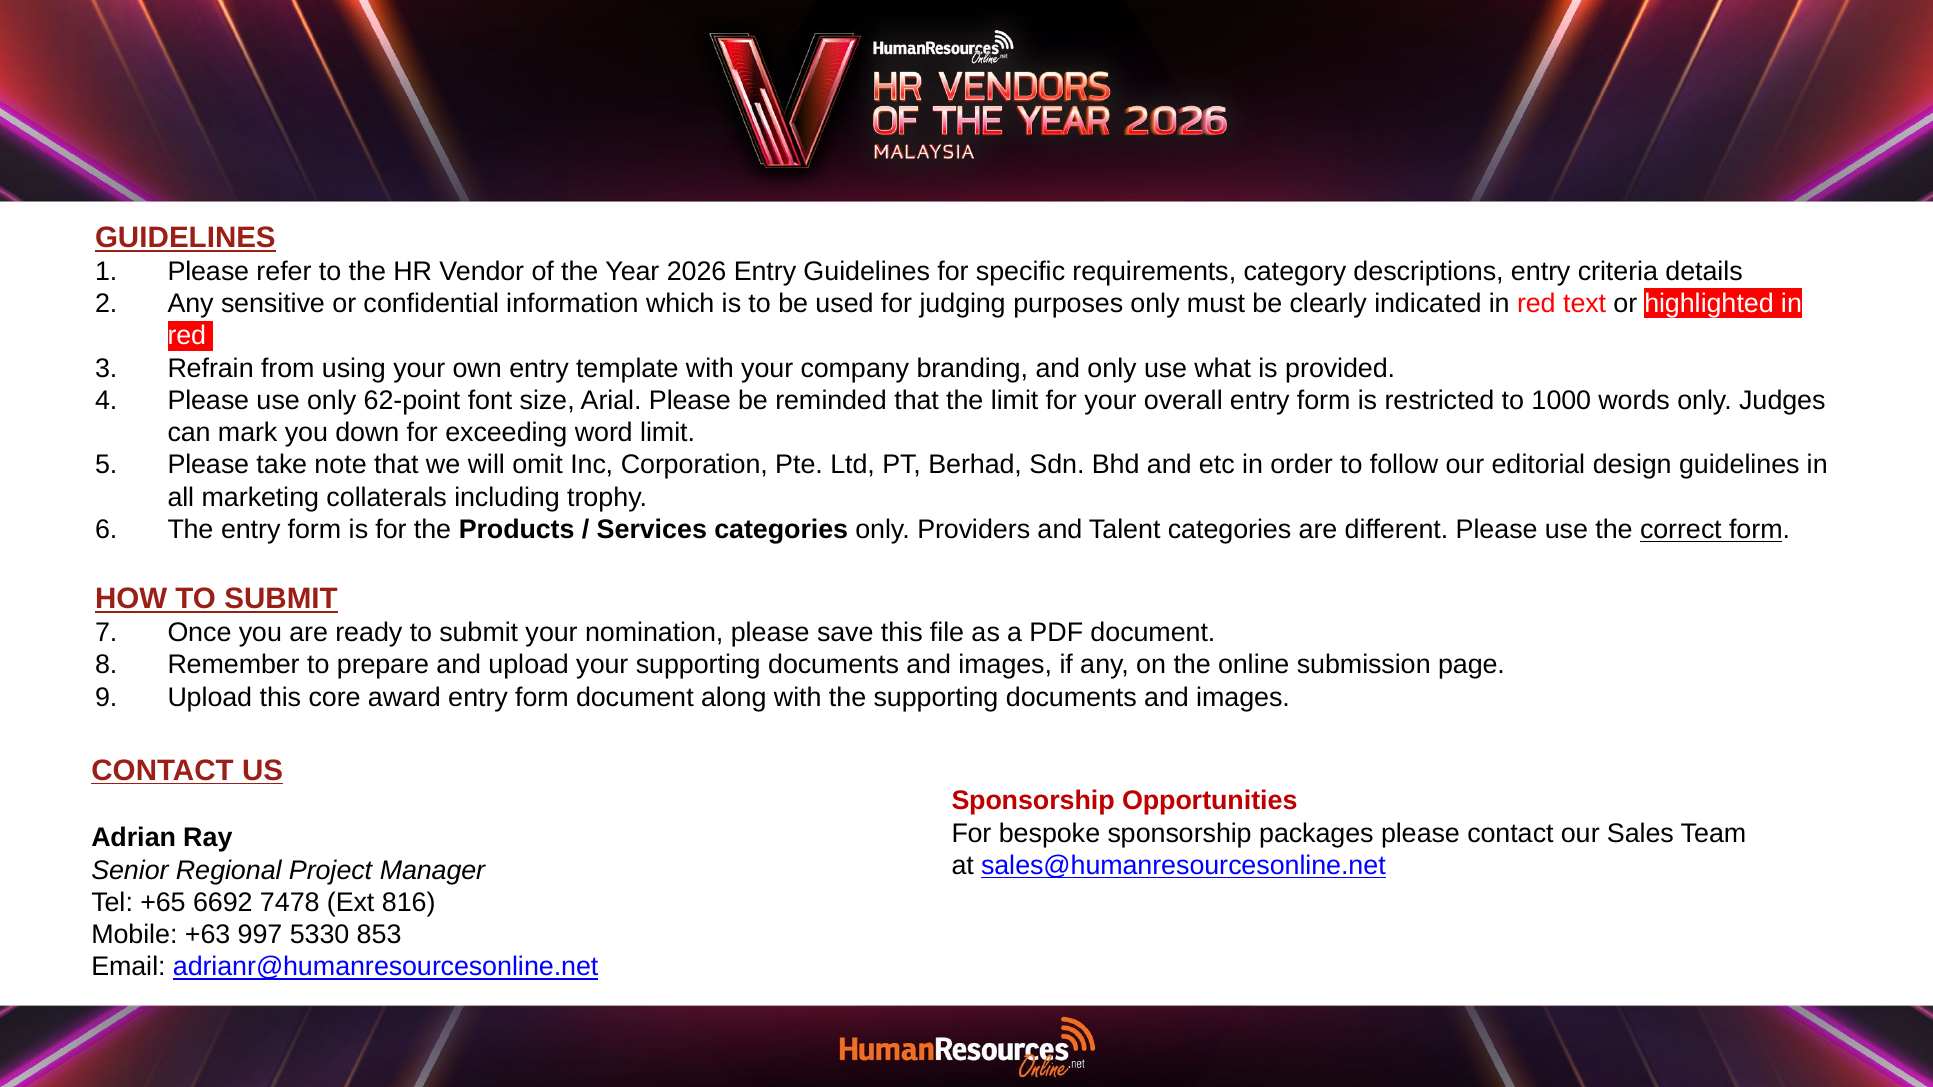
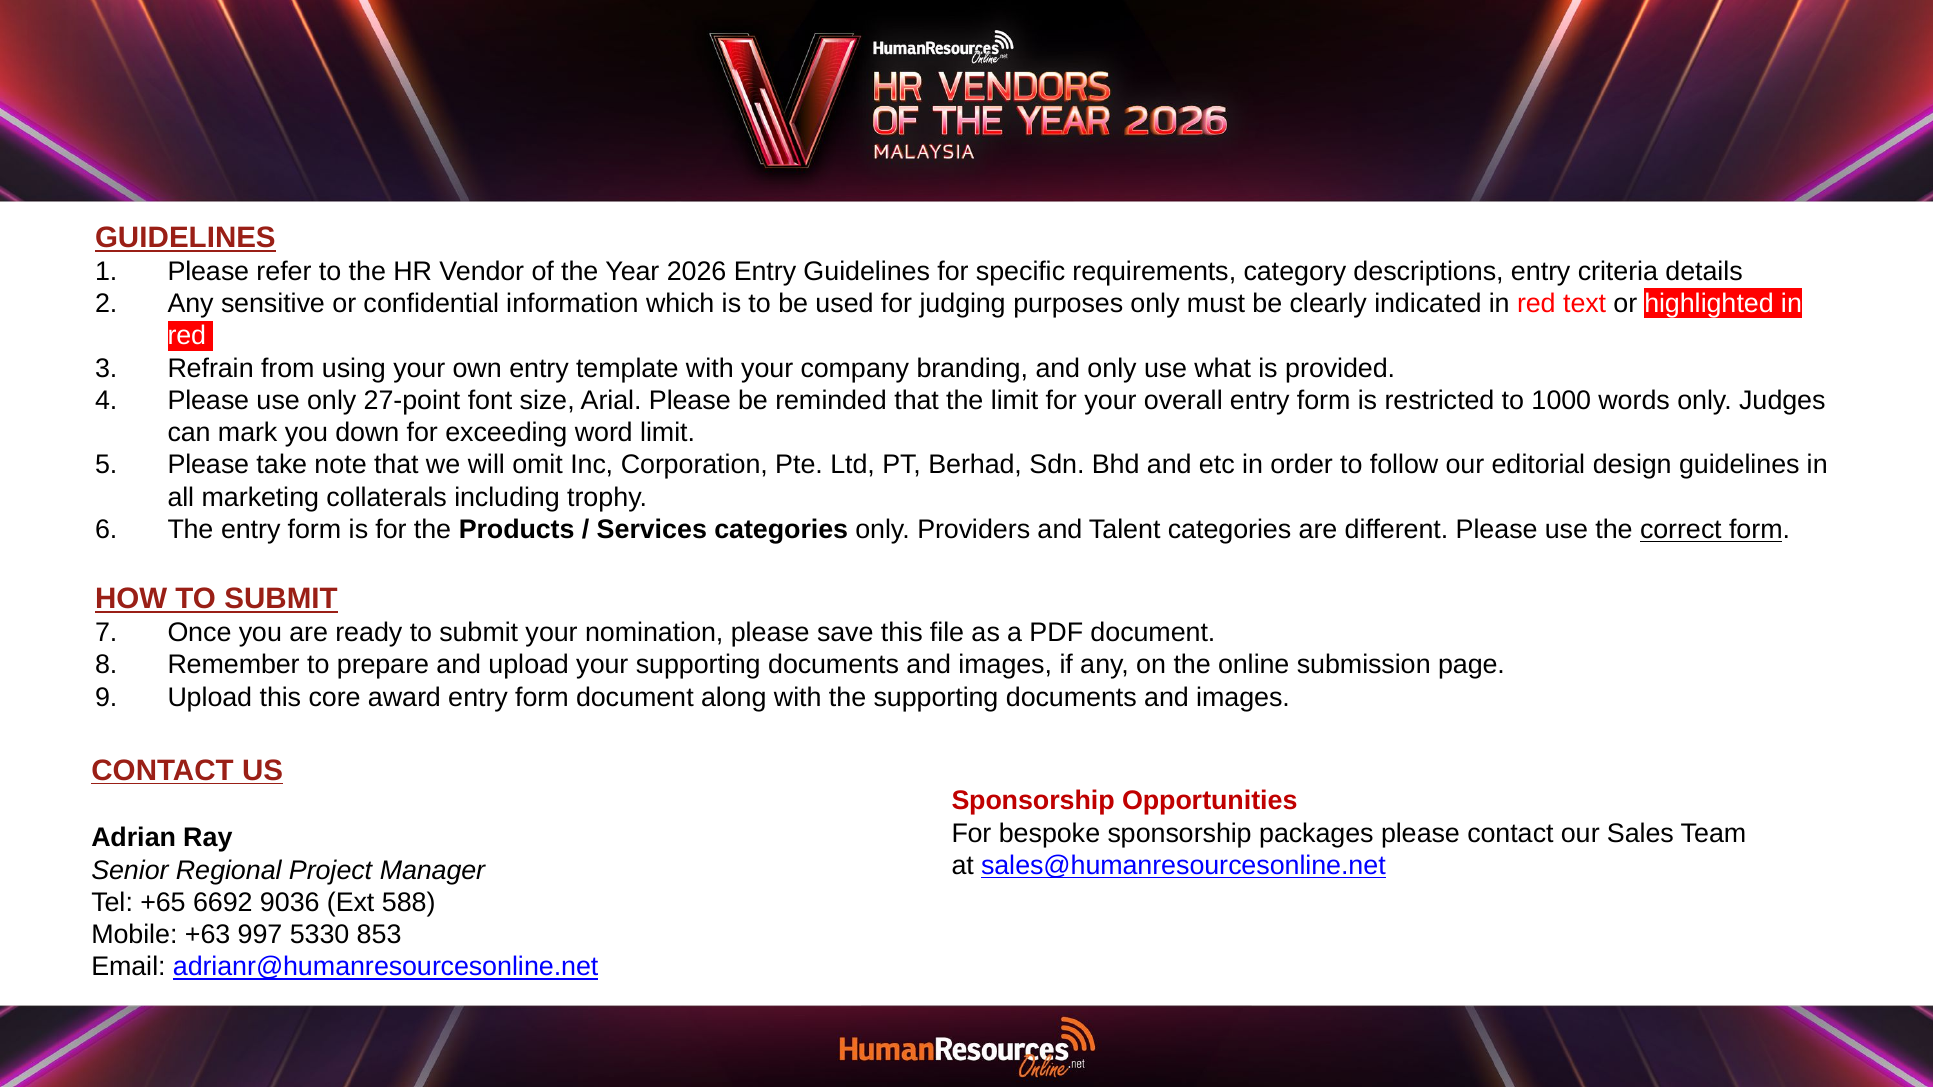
62-point: 62-point -> 27-point
7478: 7478 -> 9036
816: 816 -> 588
